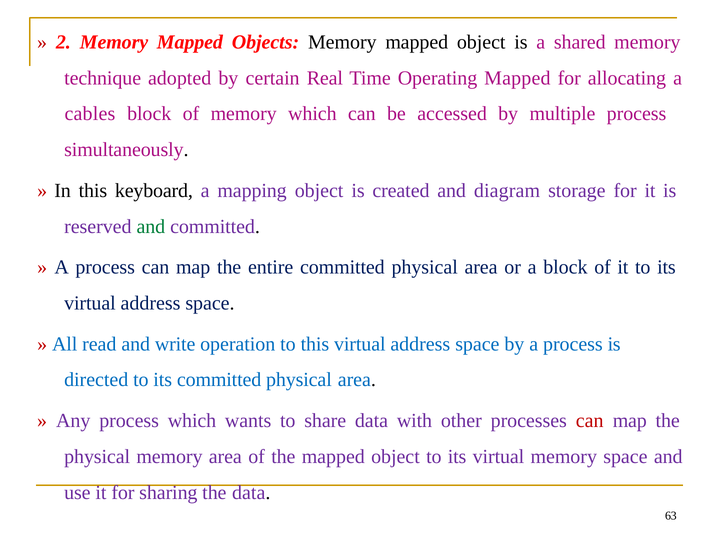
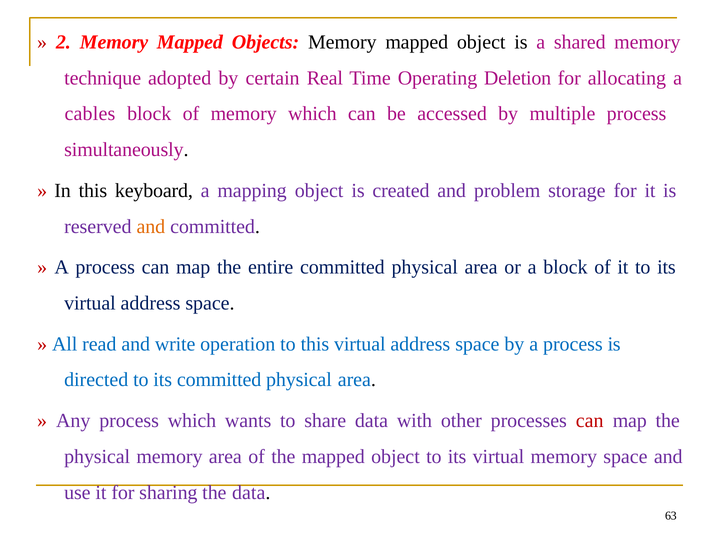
Operating Mapped: Mapped -> Deletion
diagram: diagram -> problem
and at (151, 227) colour: green -> orange
